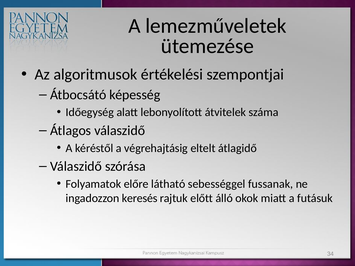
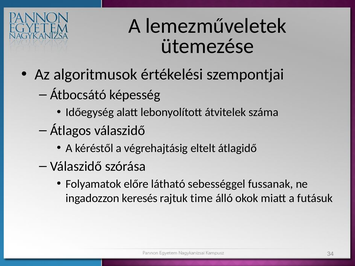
előtt: előtt -> time
